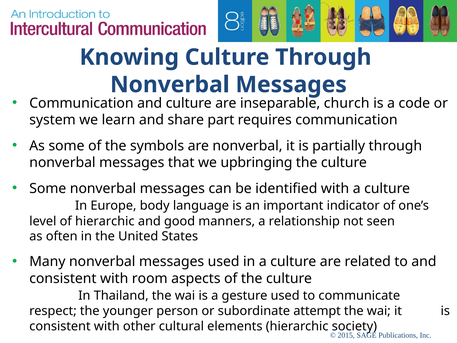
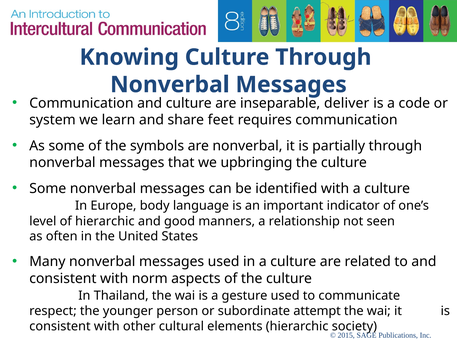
church: church -> deliver
part: part -> feet
room: room -> norm
